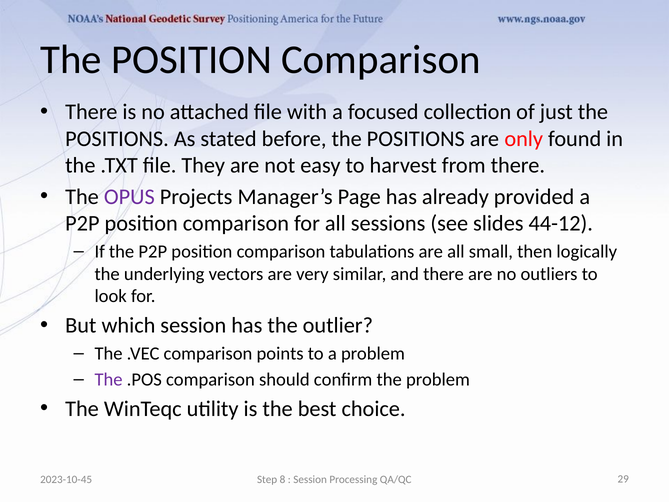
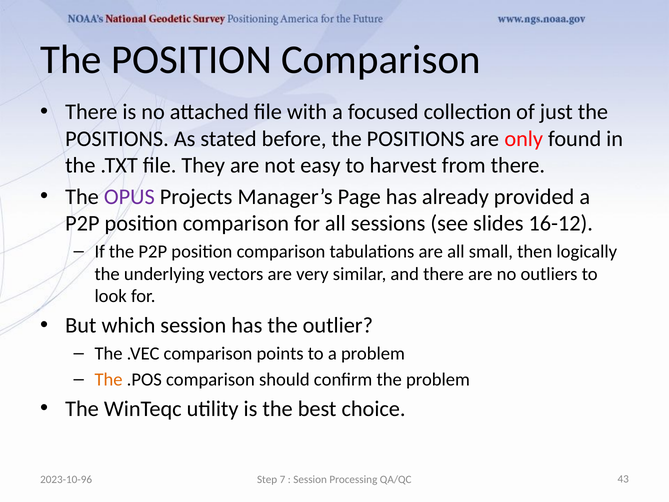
44-12: 44-12 -> 16-12
The at (109, 379) colour: purple -> orange
2023-10-45: 2023-10-45 -> 2023-10-96
8: 8 -> 7
29: 29 -> 43
